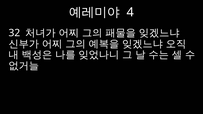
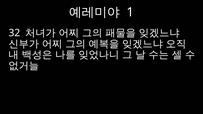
4: 4 -> 1
